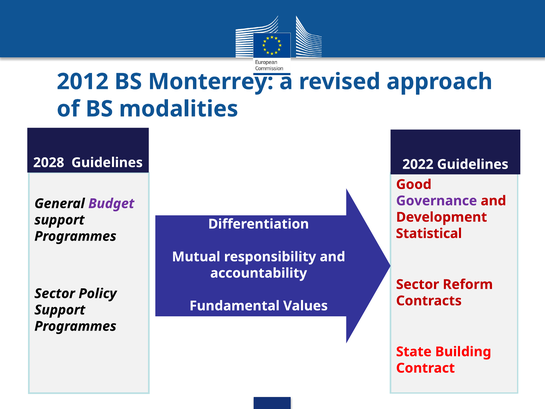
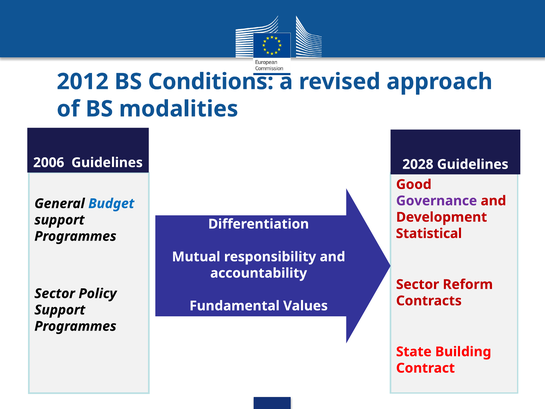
Monterrey: Monterrey -> Conditions
2028: 2028 -> 2006
2022: 2022 -> 2028
Budget colour: purple -> blue
